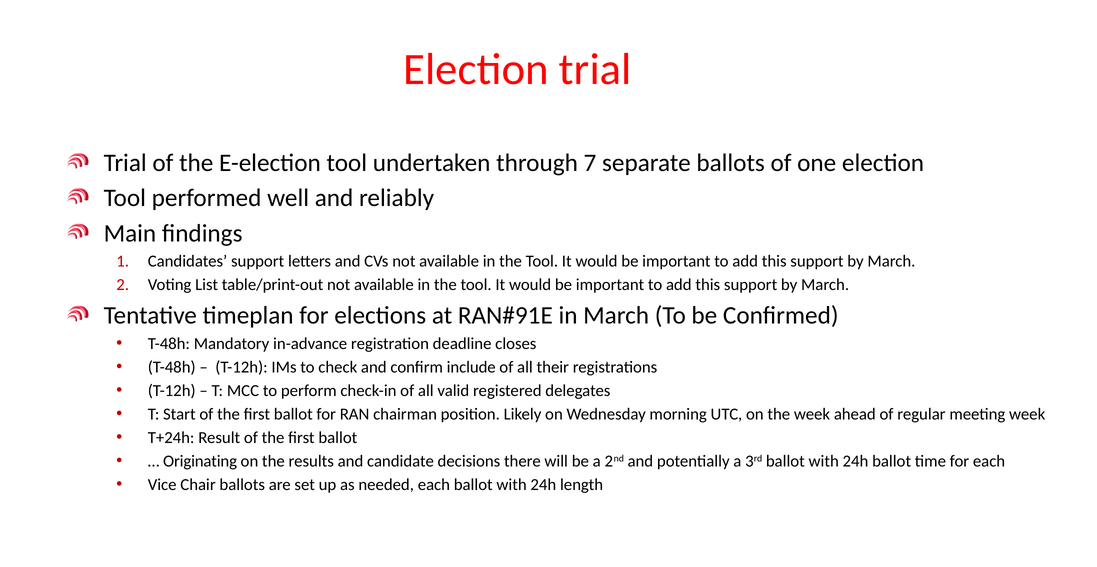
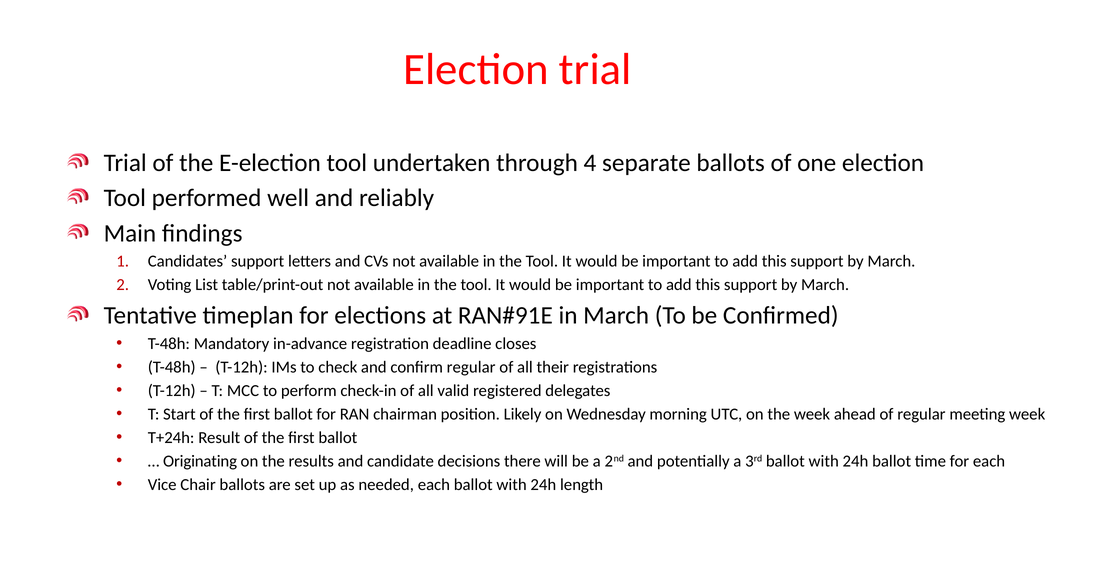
7: 7 -> 4
confirm include: include -> regular
